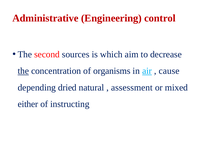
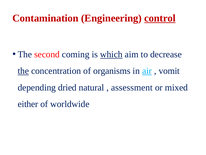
Administrative: Administrative -> Contamination
control underline: none -> present
sources: sources -> coming
which underline: none -> present
cause: cause -> vomit
instructing: instructing -> worldwide
